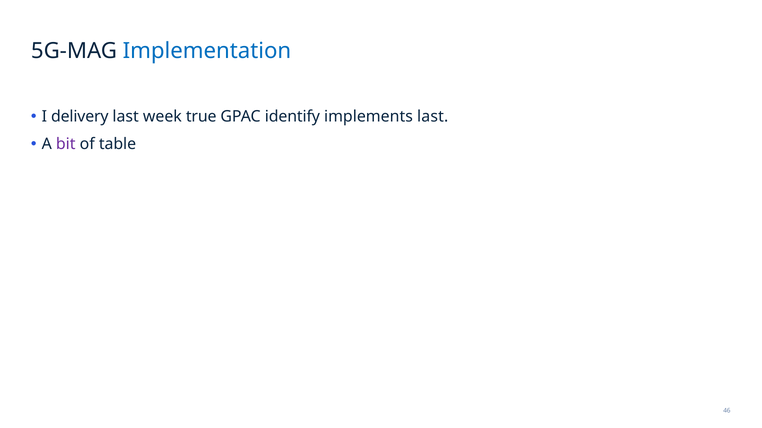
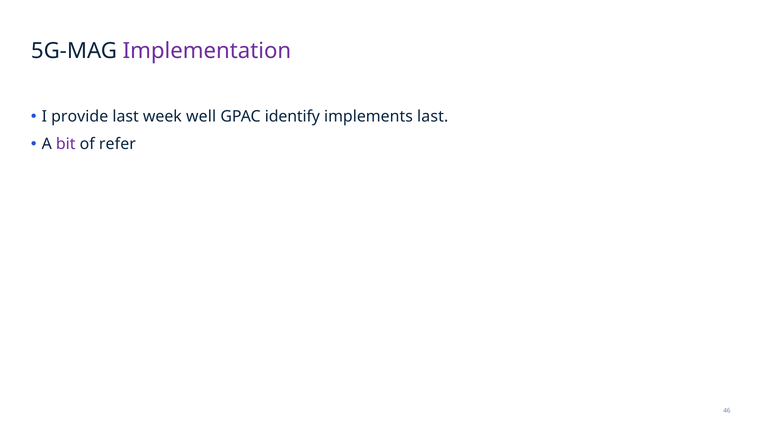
Implementation colour: blue -> purple
delivery: delivery -> provide
true: true -> well
table: table -> refer
